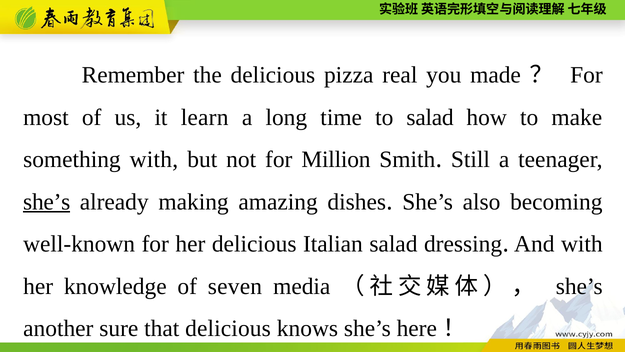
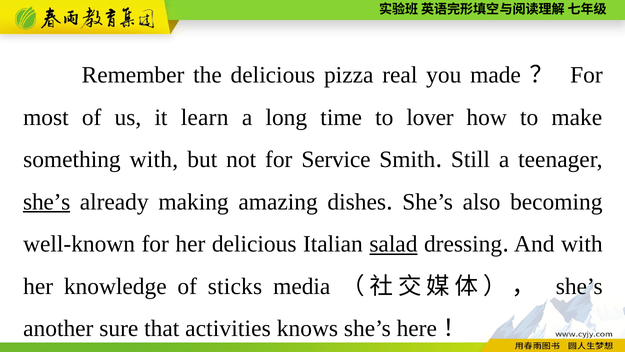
to salad: salad -> lover
Million: Million -> Service
salad at (393, 244) underline: none -> present
seven: seven -> sticks
that delicious: delicious -> activities
